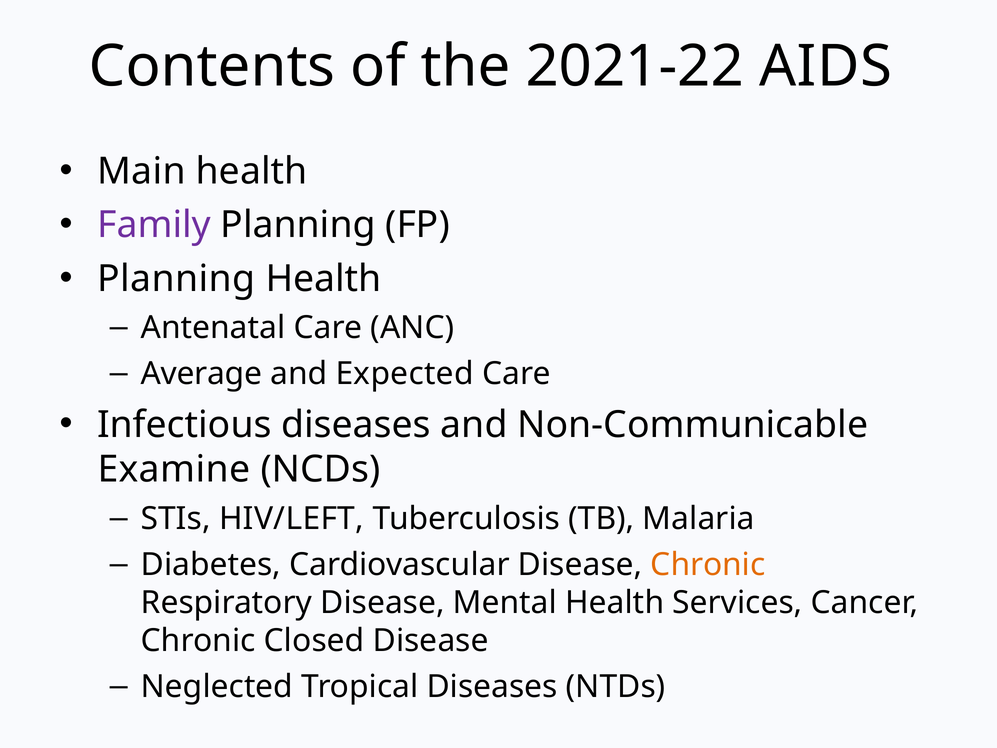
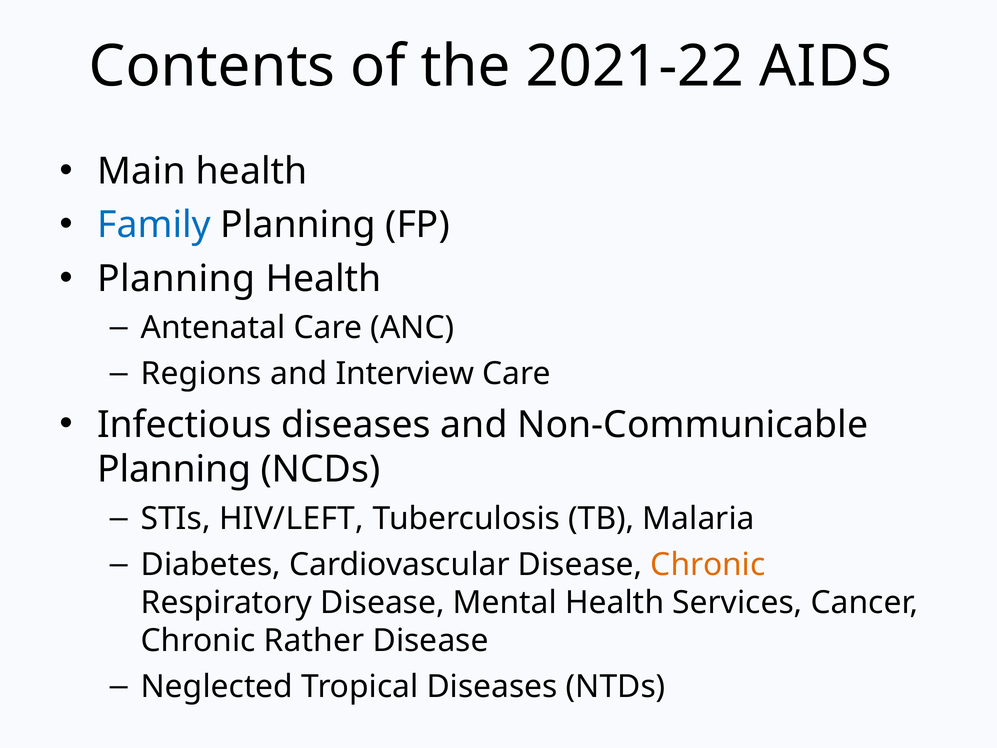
Family colour: purple -> blue
Average: Average -> Regions
Expected: Expected -> Interview
Examine at (174, 469): Examine -> Planning
Closed: Closed -> Rather
